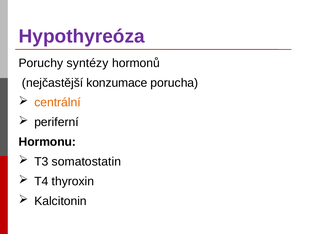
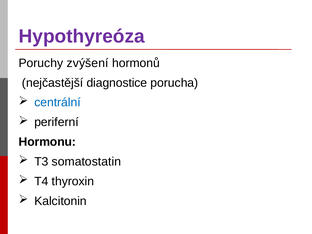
syntézy: syntézy -> zvýšení
konzumace: konzumace -> diagnostice
centrální colour: orange -> blue
